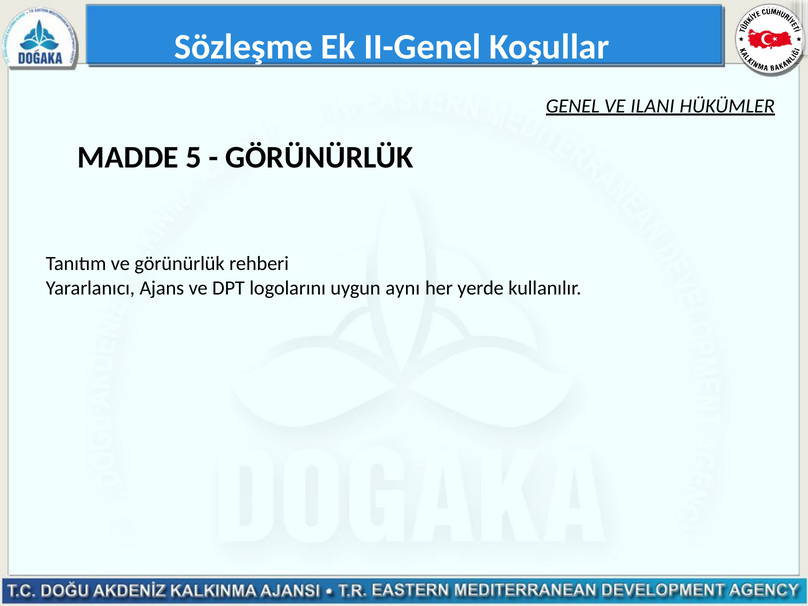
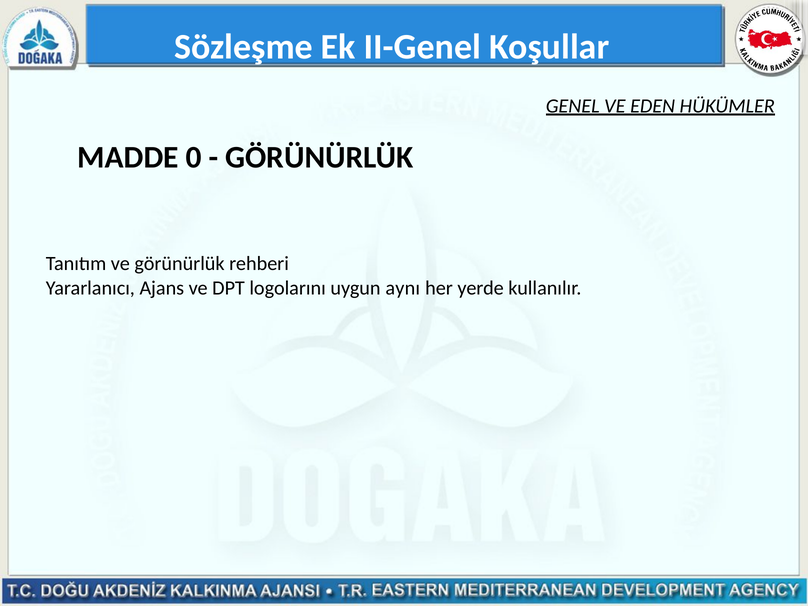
ILANI: ILANI -> EDEN
5: 5 -> 0
